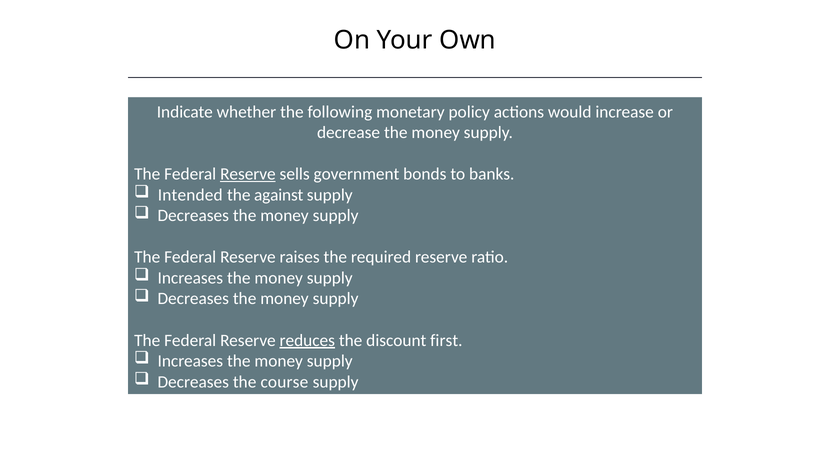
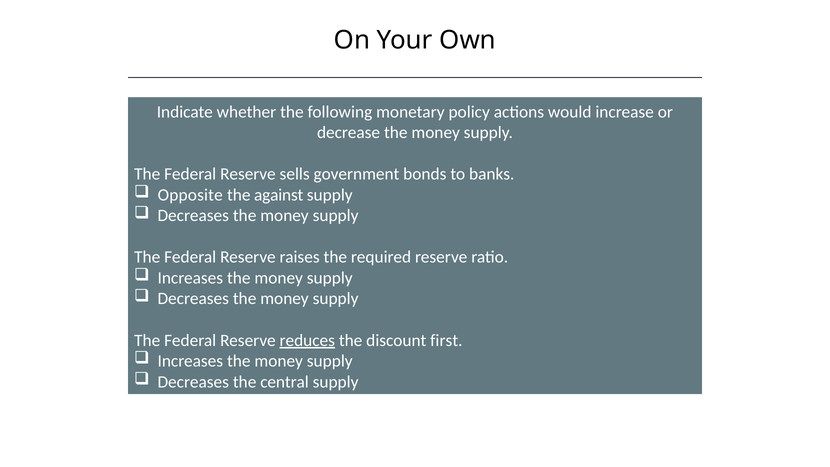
Reserve at (248, 174) underline: present -> none
Intended: Intended -> Opposite
course: course -> central
